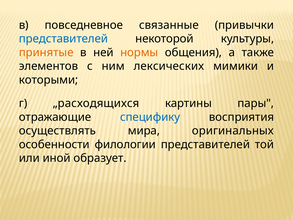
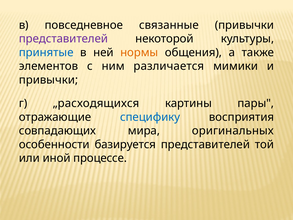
представителей at (63, 39) colour: blue -> purple
принятые colour: orange -> blue
лексических: лексических -> различается
которыми at (49, 80): которыми -> привычки
осуществлять: осуществлять -> совпадающих
филологии: филологии -> базируется
образует: образует -> процессе
